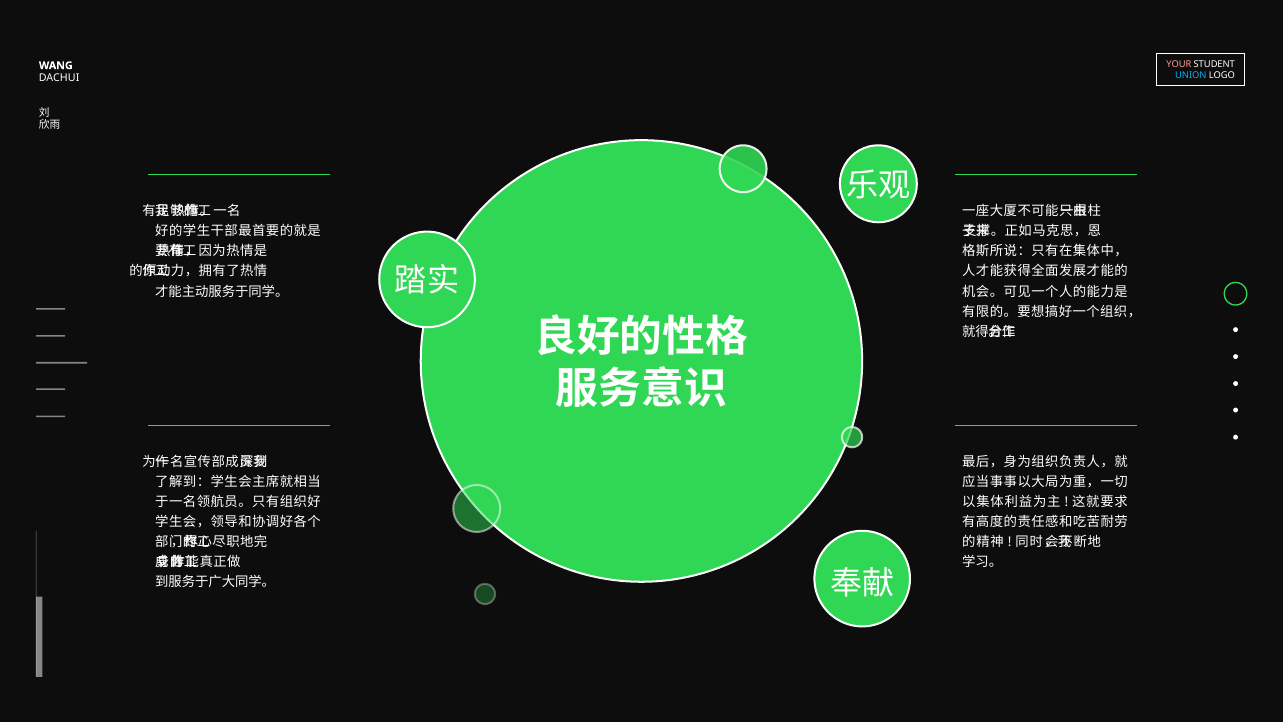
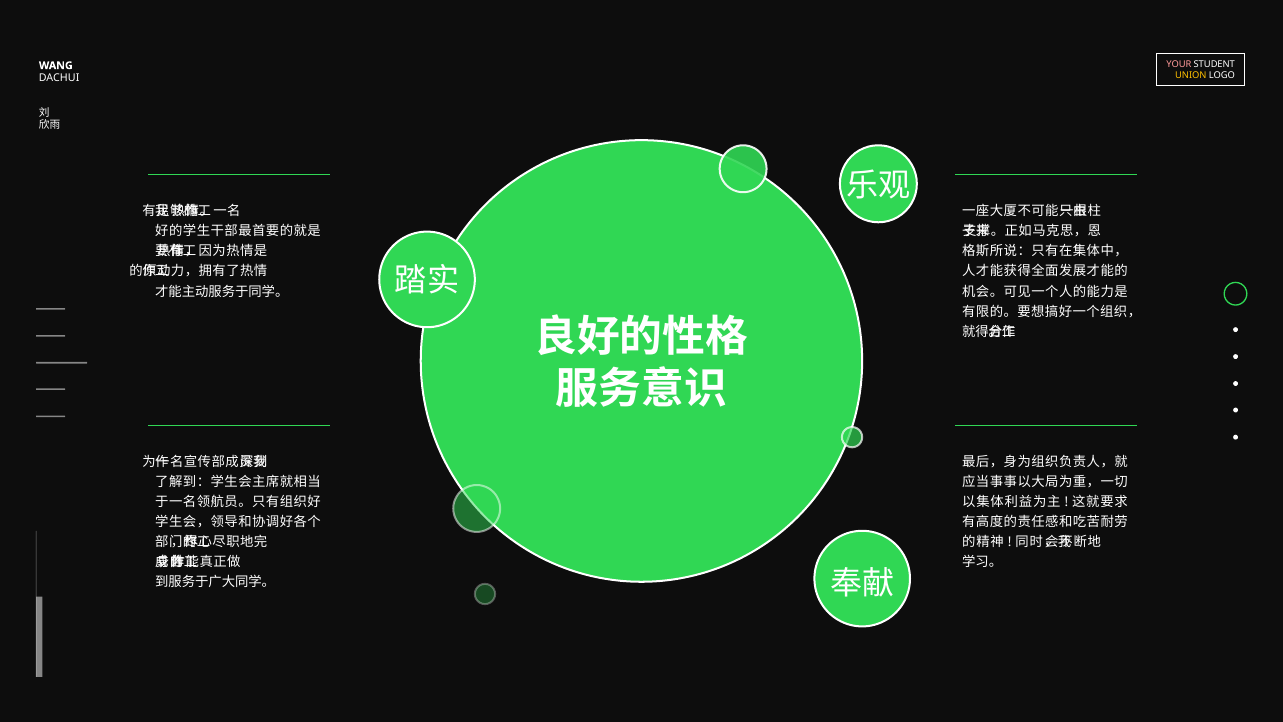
UNION colour: light blue -> yellow
